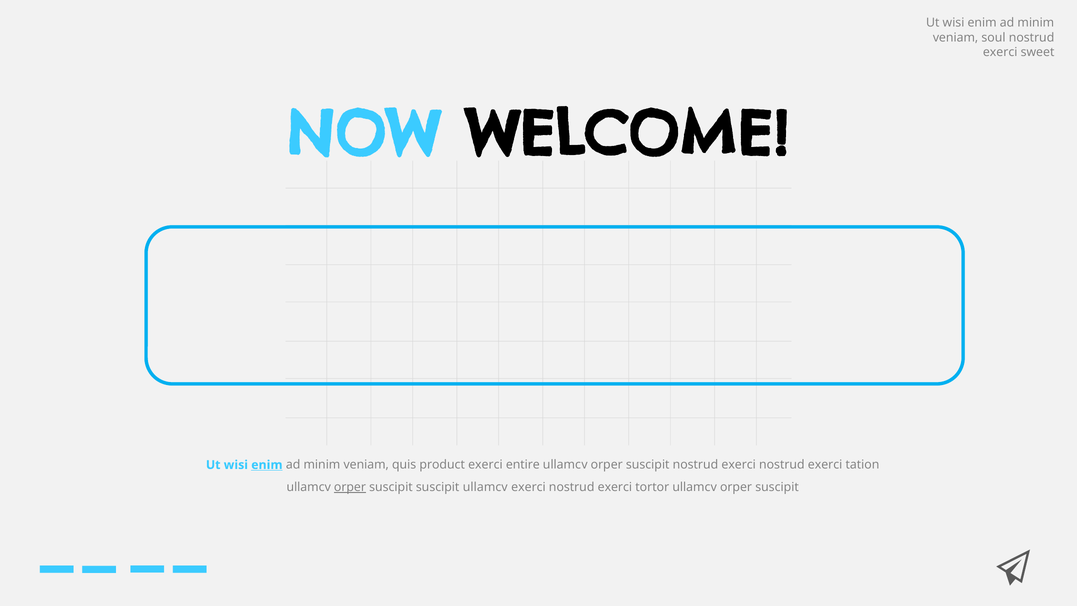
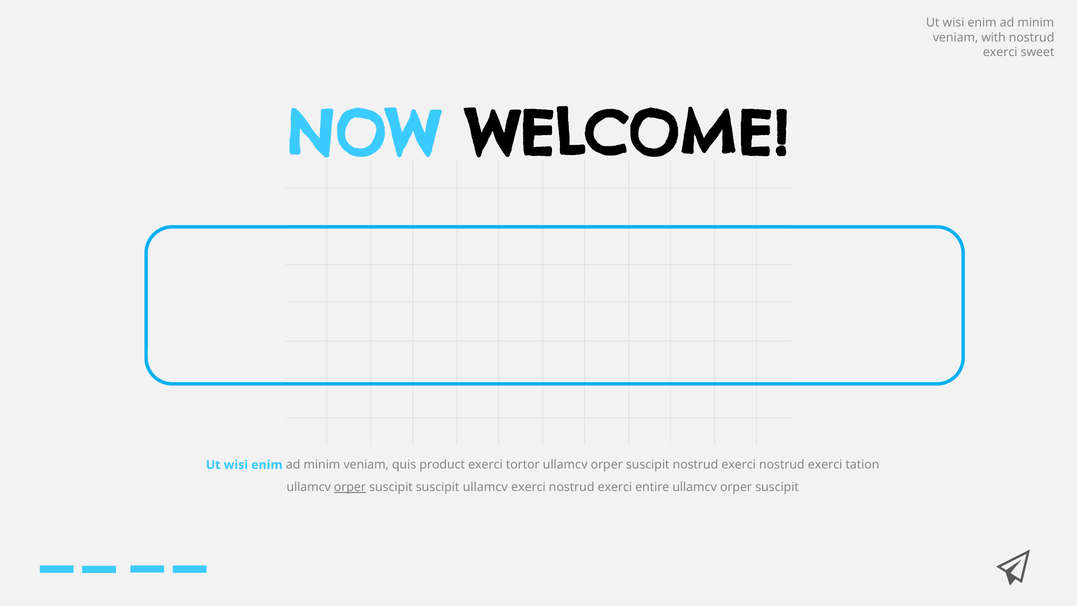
soul: soul -> with
enim at (267, 465) underline: present -> none
entire: entire -> tortor
tortor: tortor -> entire
